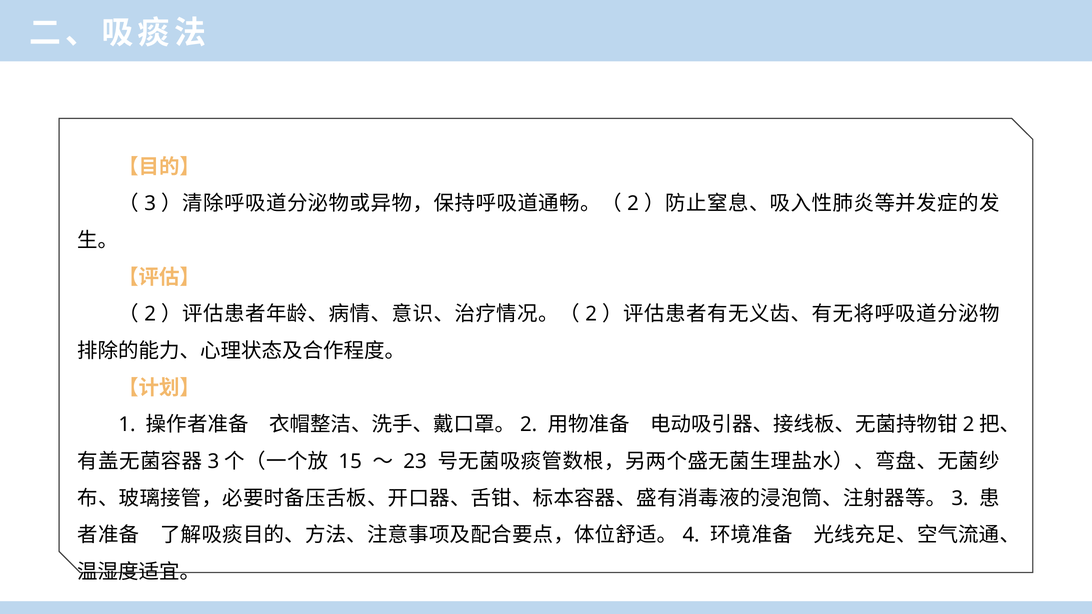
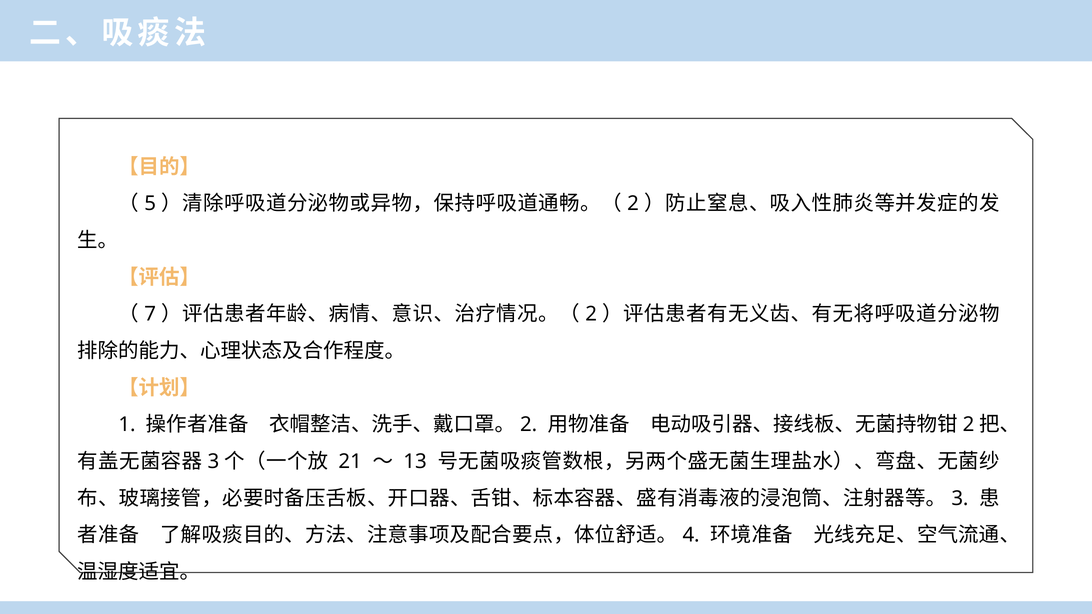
3 at (150, 204): 3 -> 5
2 at (150, 314): 2 -> 7
15: 15 -> 21
23: 23 -> 13
